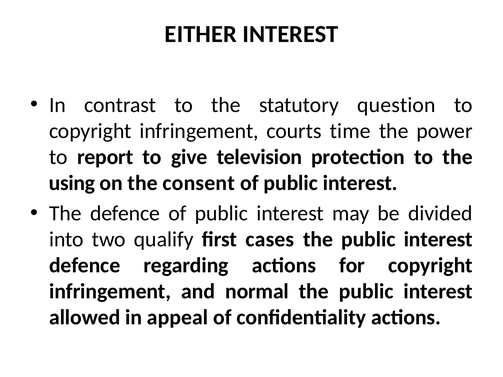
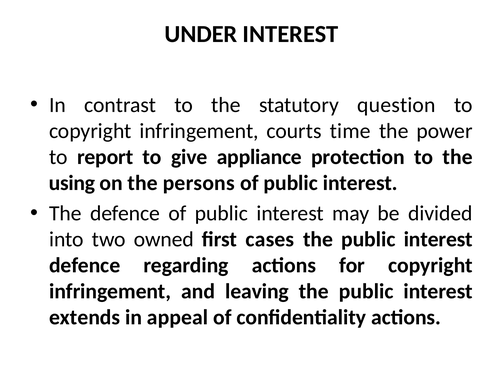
EITHER: EITHER -> UNDER
television: television -> appliance
consent: consent -> persons
qualify: qualify -> owned
normal: normal -> leaving
allowed: allowed -> extends
